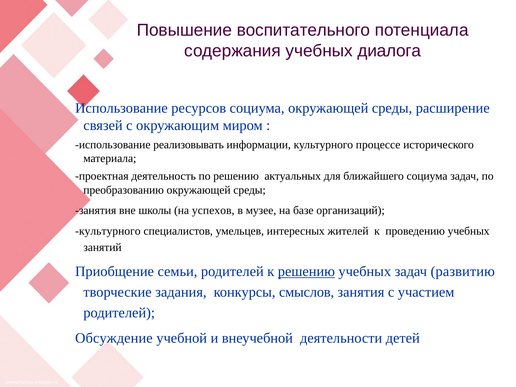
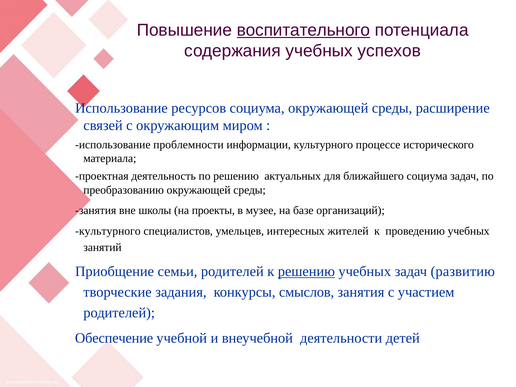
воспитательного underline: none -> present
диалога: диалога -> успехов
реализовывать: реализовывать -> проблемности
успехов: успехов -> проекты
Обсуждение: Обсуждение -> Обеспечение
